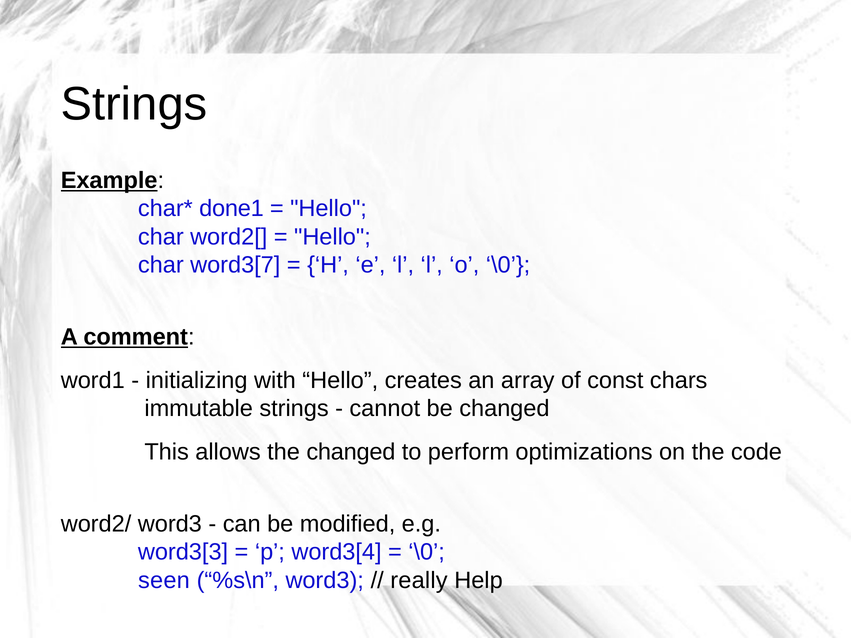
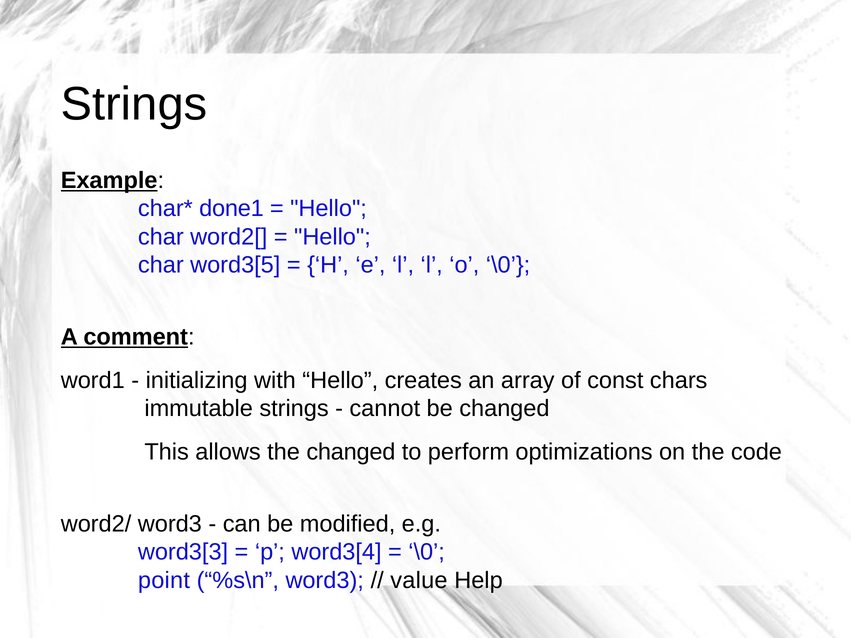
word3[7: word3[7 -> word3[5
seen: seen -> point
really: really -> value
